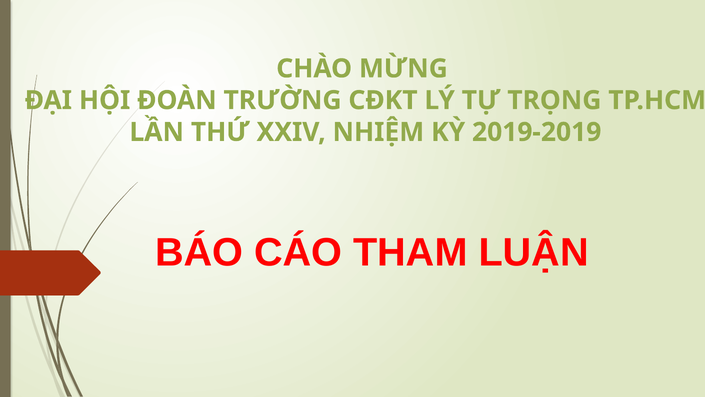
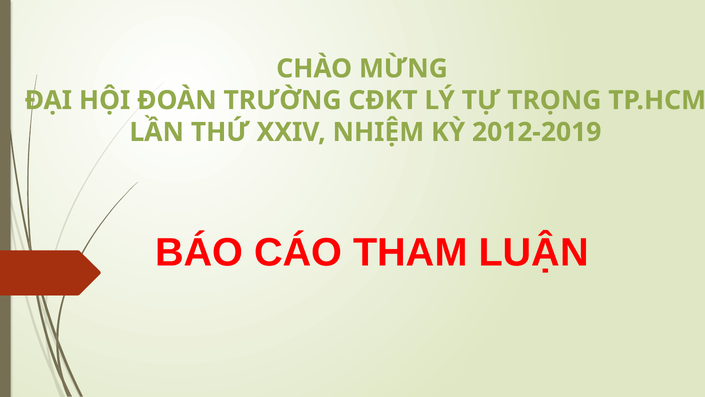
2019-2019: 2019-2019 -> 2012-2019
